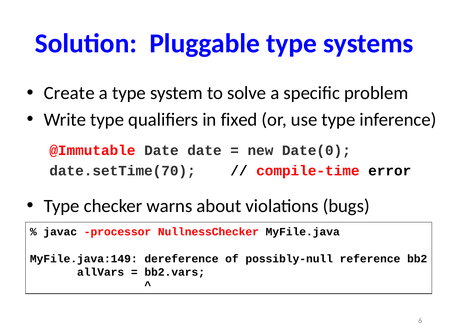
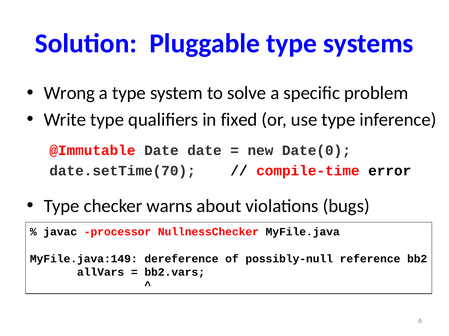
Create: Create -> Wrong
